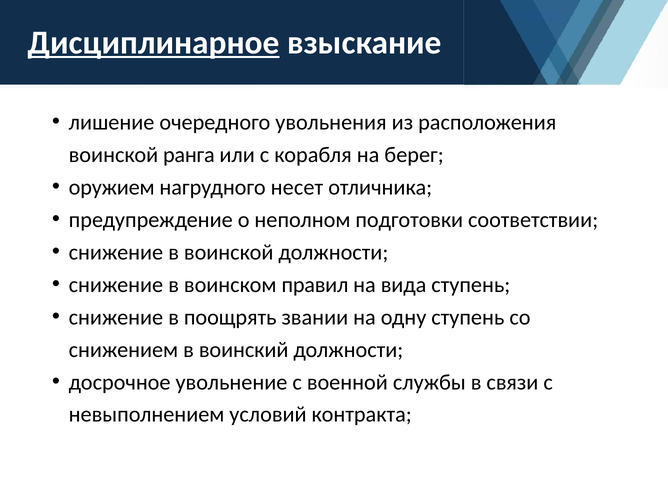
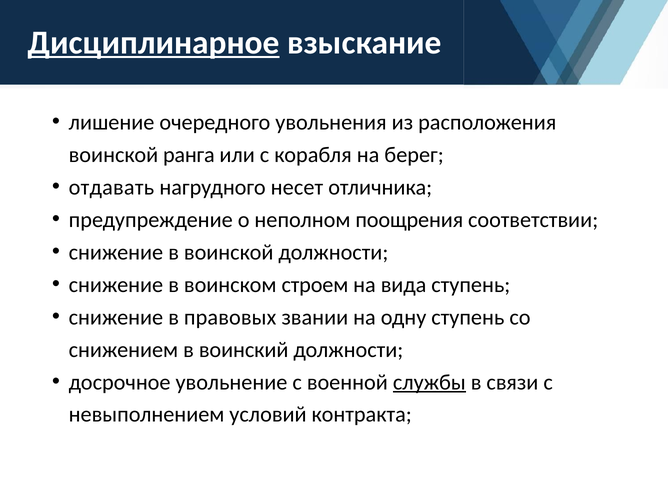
оружием: оружием -> отдавать
подготовки: подготовки -> поощрения
правил: правил -> строем
поощрять: поощрять -> правовых
службы underline: none -> present
